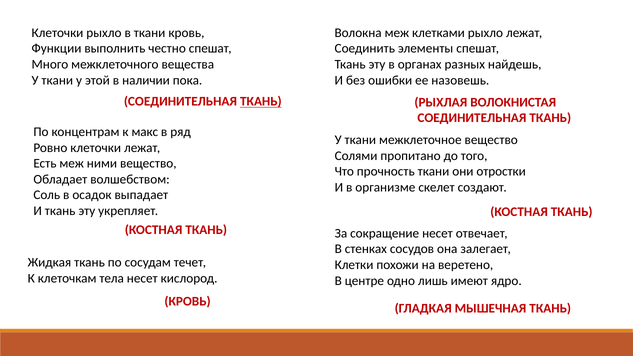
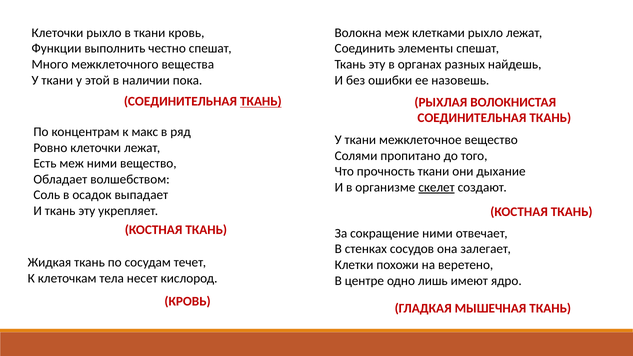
отростки: отростки -> дыхание
скелет underline: none -> present
сокращение несет: несет -> ними
